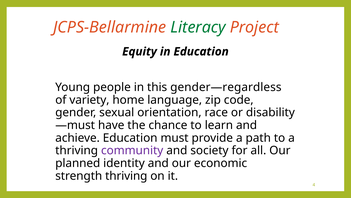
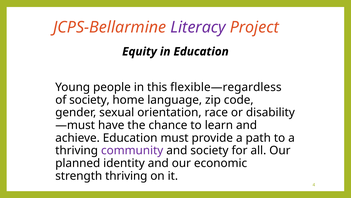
Literacy colour: green -> purple
gender—regardless: gender—regardless -> flexible—regardless
of variety: variety -> society
